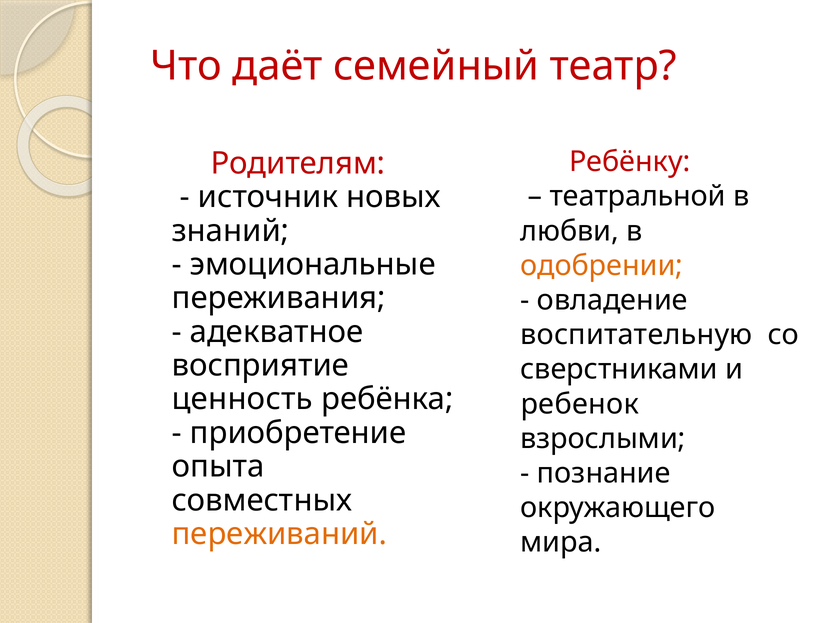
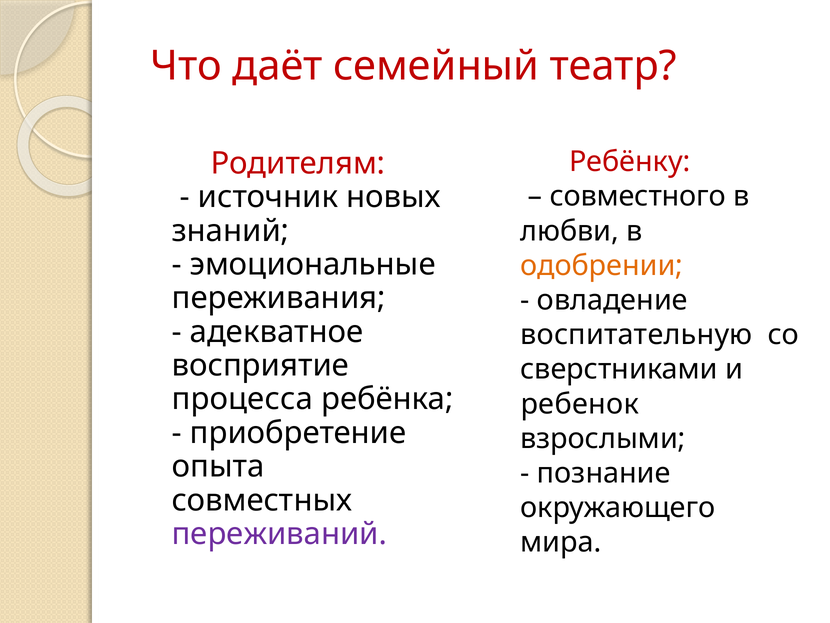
театральной: театральной -> совместного
ценность: ценность -> процесса
переживаний colour: orange -> purple
